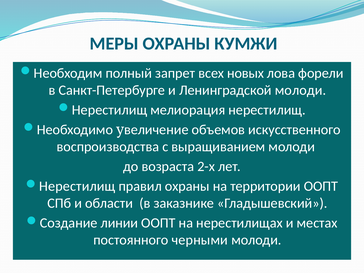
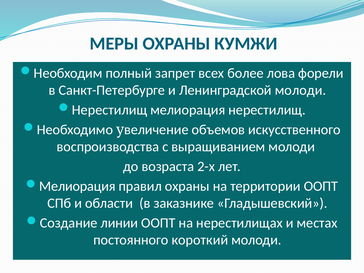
новых: новых -> более
Нерестилищ at (77, 186): Нерестилищ -> Мелиорация
черными: черными -> короткий
